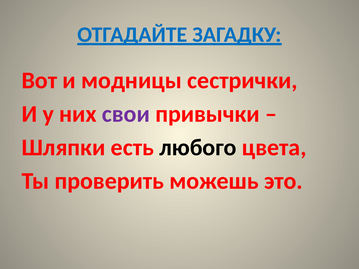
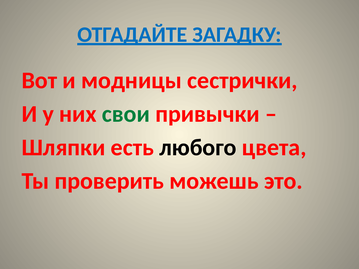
свои colour: purple -> green
